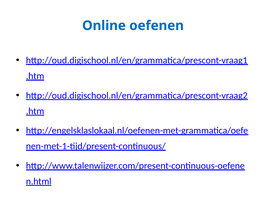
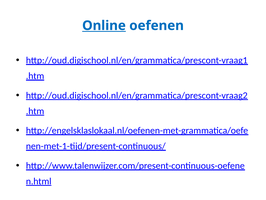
Online underline: none -> present
